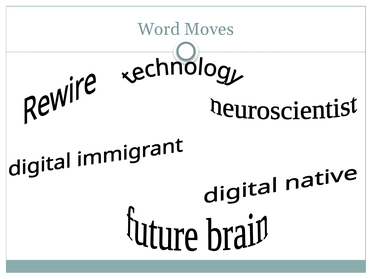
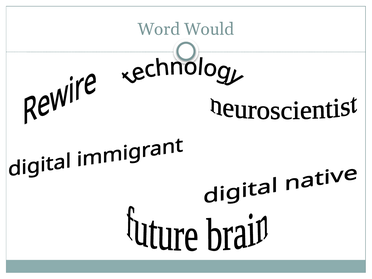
Moves: Moves -> Would
